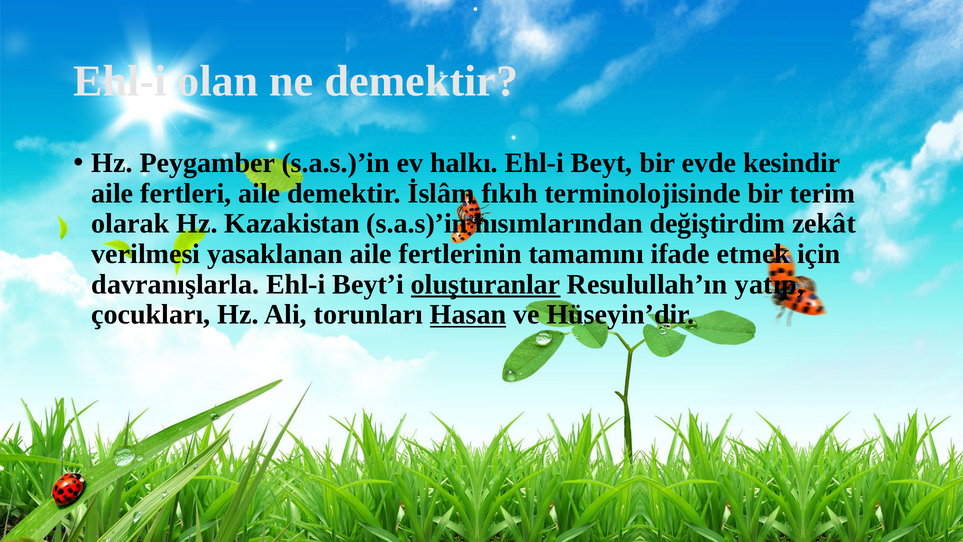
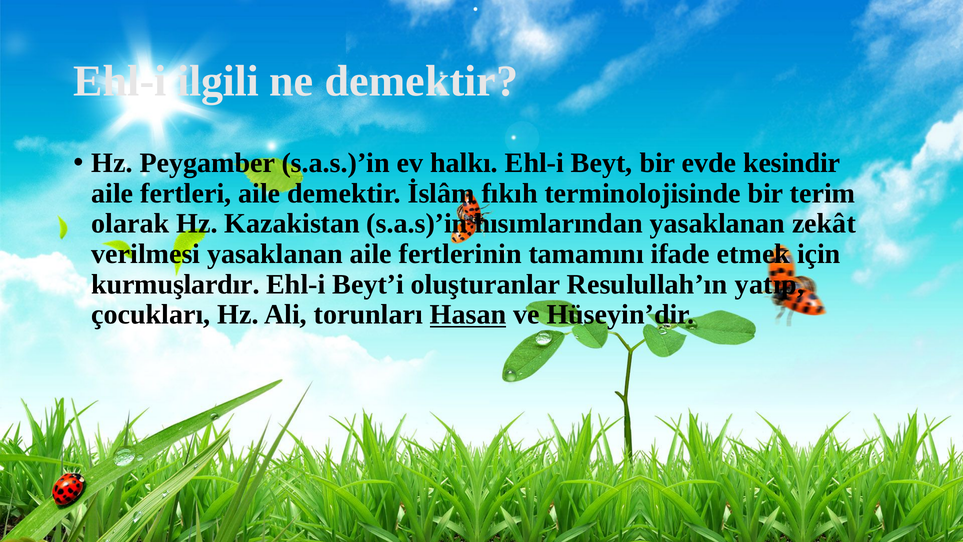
olan: olan -> ilgili
hısımlarından değiştirdim: değiştirdim -> yasaklanan
davranışlarla: davranışlarla -> kurmuşlardır
oluşturanlar underline: present -> none
